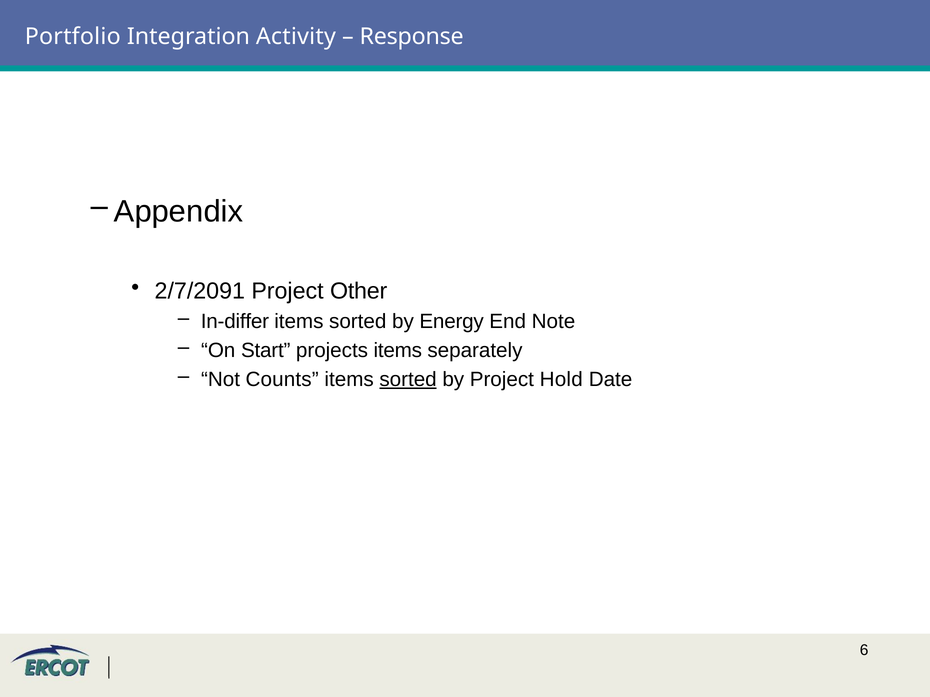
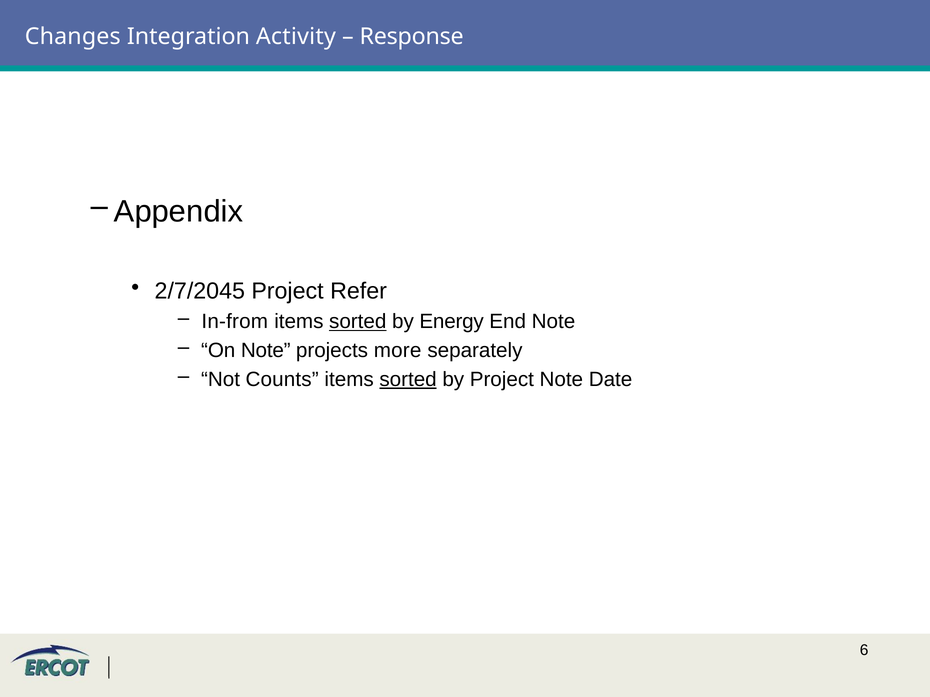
Portfolio: Portfolio -> Changes
2/7/2091: 2/7/2091 -> 2/7/2045
Other: Other -> Refer
In-differ: In-differ -> In-from
sorted at (358, 322) underline: none -> present
On Start: Start -> Note
projects items: items -> more
Project Hold: Hold -> Note
